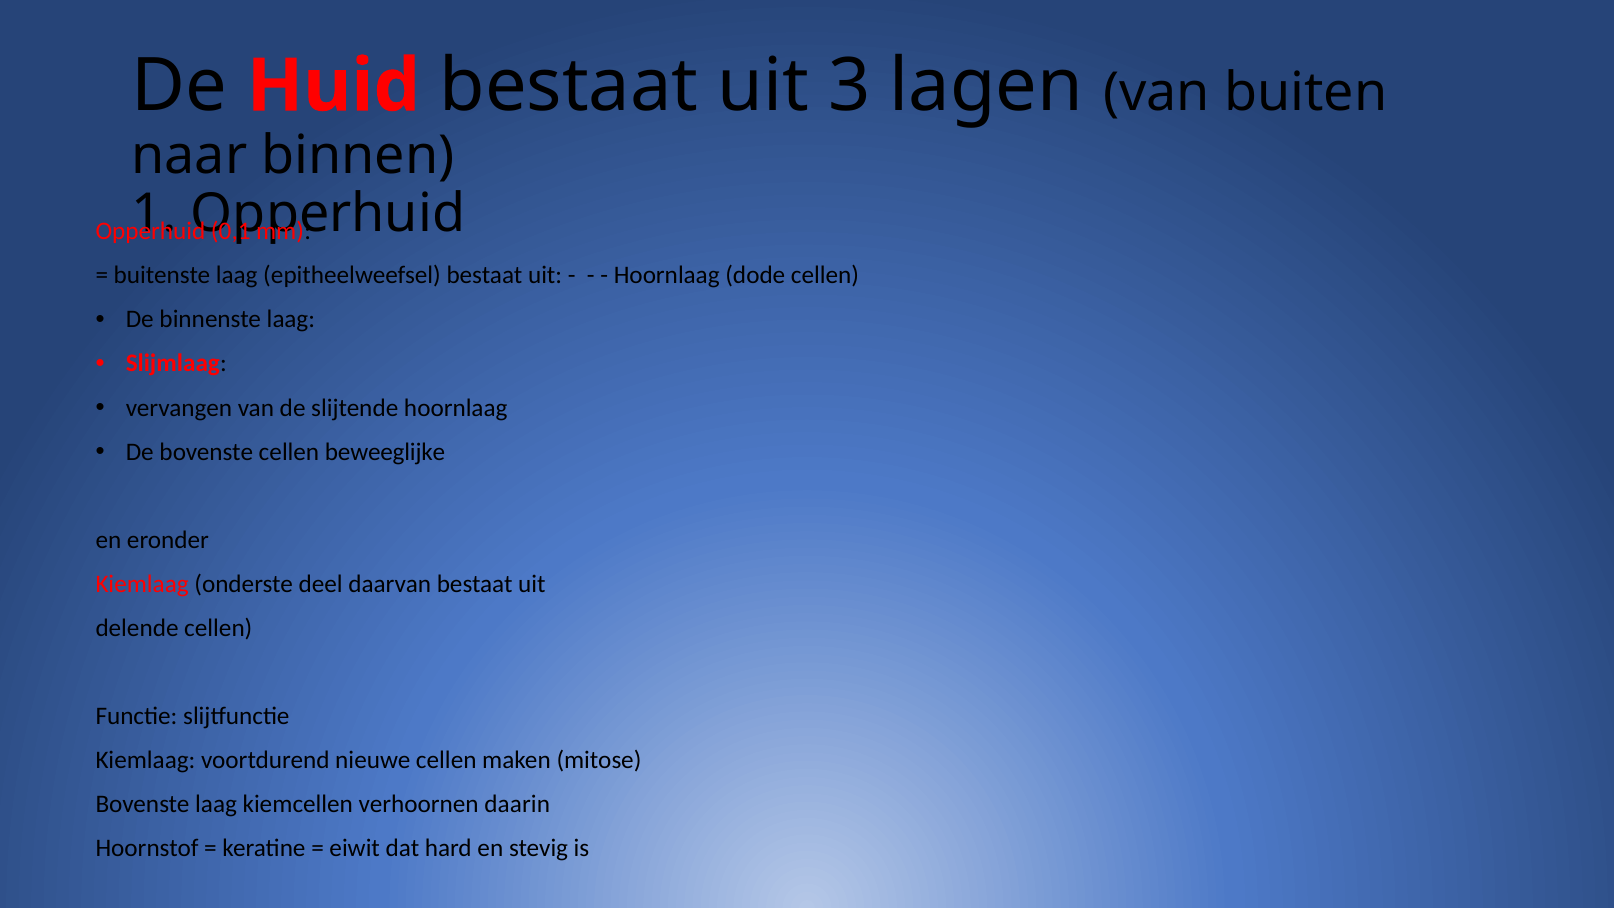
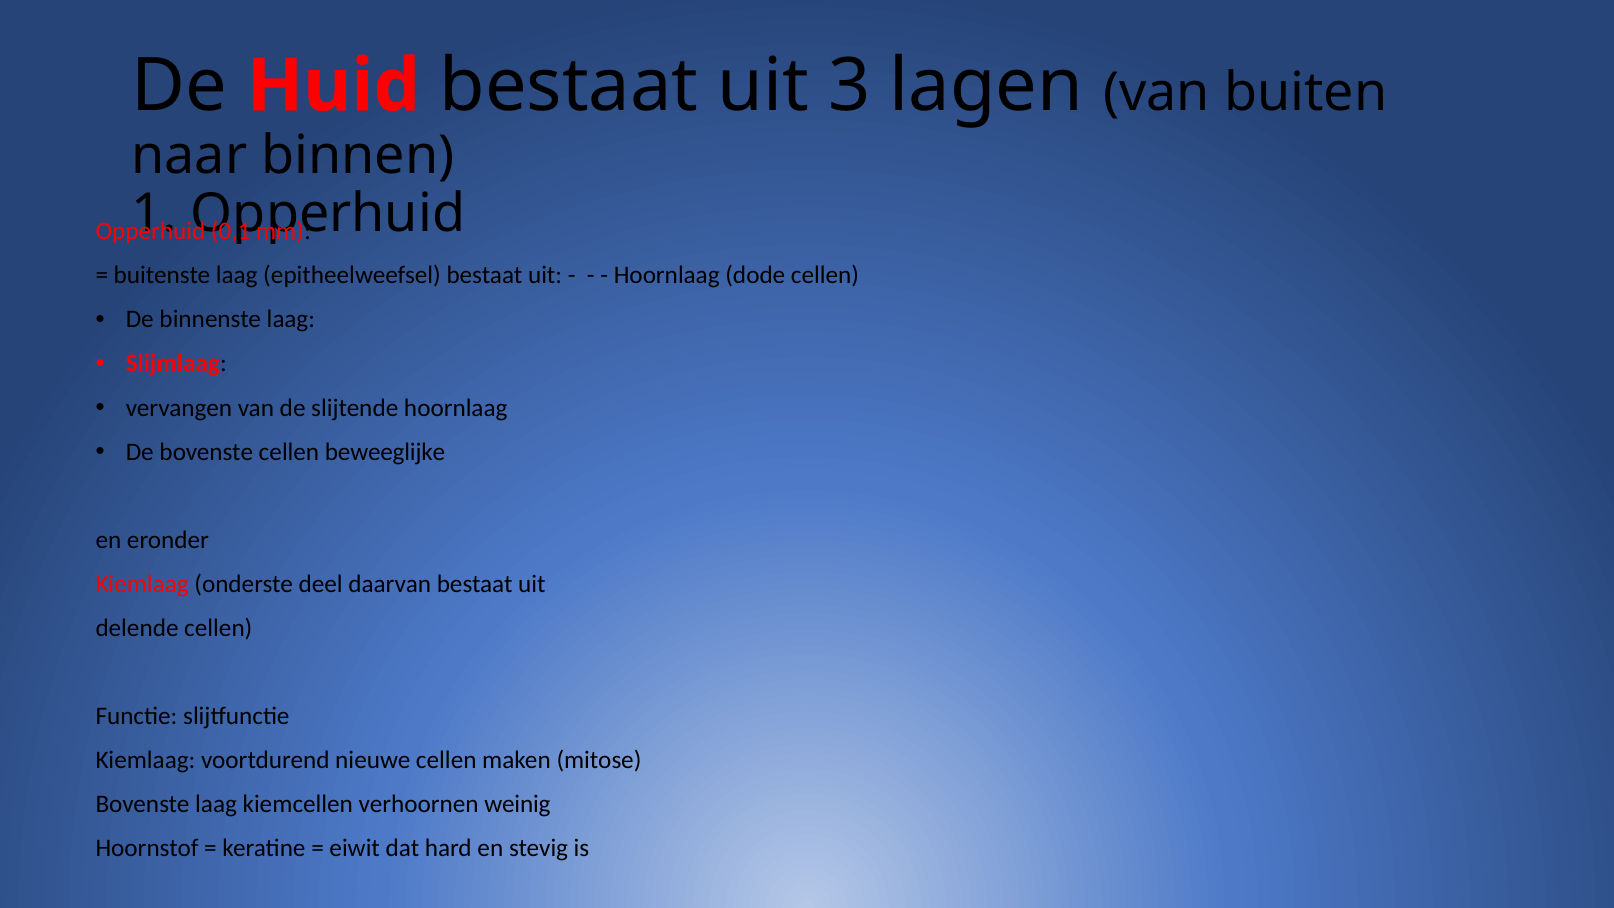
daarin: daarin -> weinig
